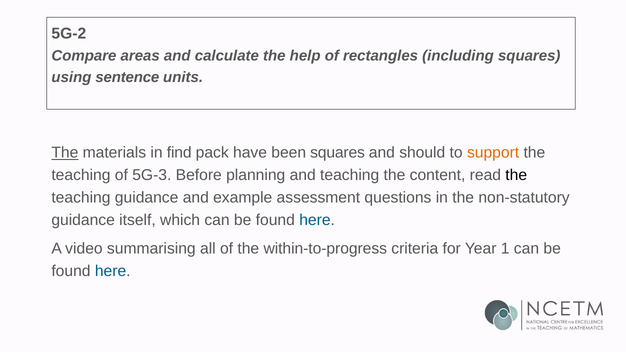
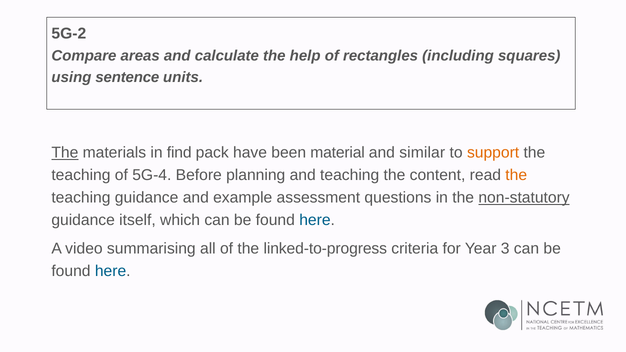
been squares: squares -> material
should: should -> similar
5G-3: 5G-3 -> 5G-4
the at (516, 175) colour: black -> orange
non-statutory underline: none -> present
within-to-progress: within-to-progress -> linked-to-progress
1: 1 -> 3
